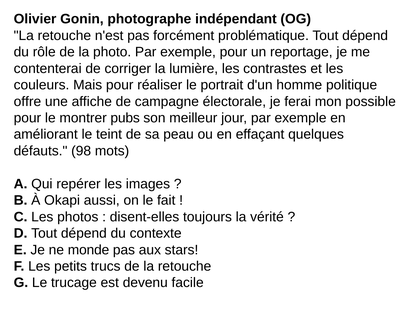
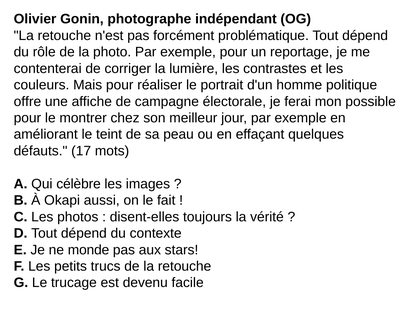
pubs: pubs -> chez
98: 98 -> 17
repérer: repérer -> célèbre
